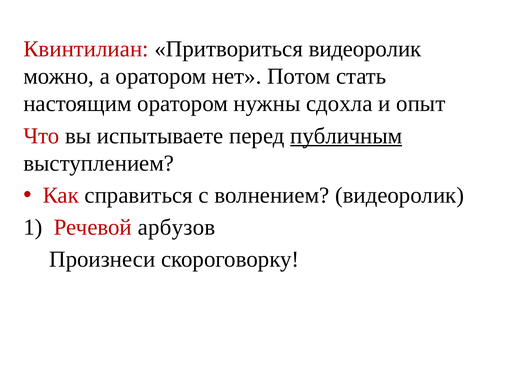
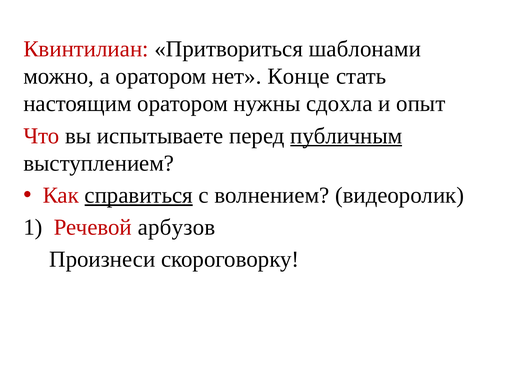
Притвориться видеоролик: видеоролик -> шаблонами
Потом: Потом -> Конце
справиться underline: none -> present
